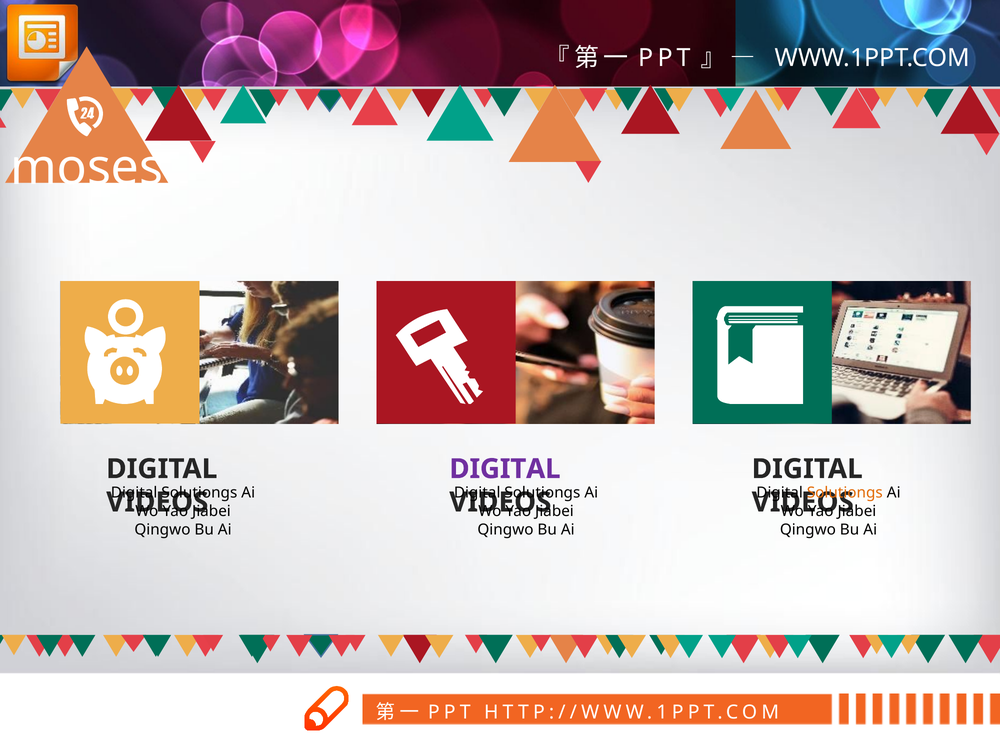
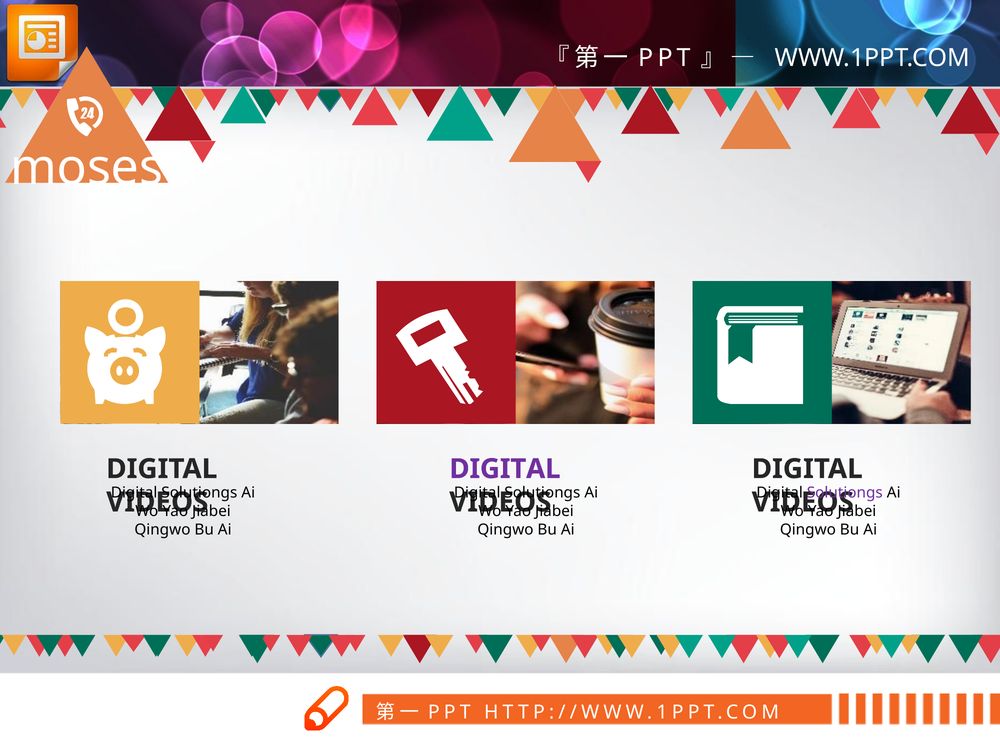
Solutiongs at (845, 493) colour: orange -> purple
